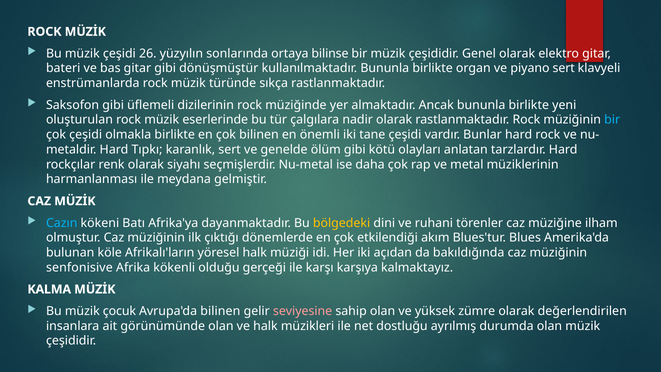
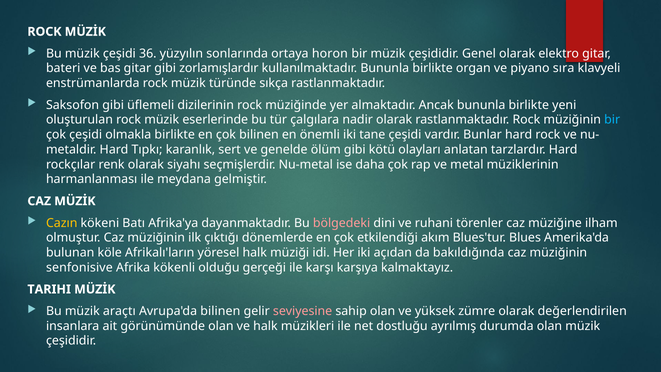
26: 26 -> 36
bilinse: bilinse -> horon
dönüşmüştür: dönüşmüştür -> zorlamışlardır
piyano sert: sert -> sıra
Cazın colour: light blue -> yellow
bölgedeki colour: yellow -> pink
KALMA: KALMA -> TARIHI
çocuk: çocuk -> araçtı
